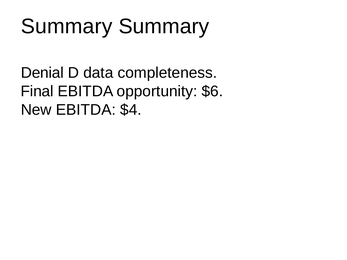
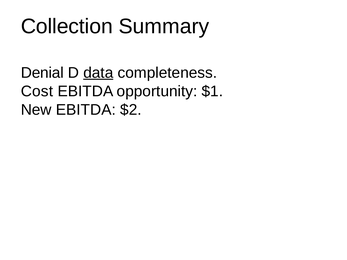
Summary at (67, 26): Summary -> Collection
data underline: none -> present
Final: Final -> Cost
$6: $6 -> $1
$4: $4 -> $2
